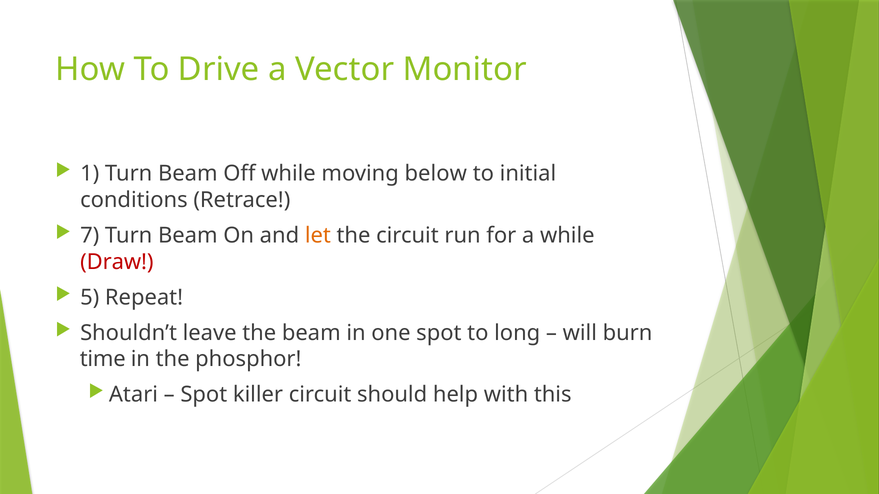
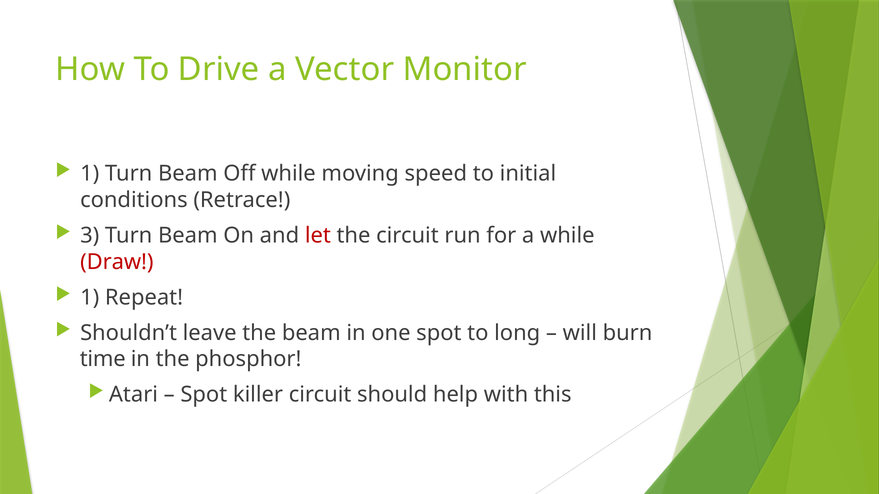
below: below -> speed
7: 7 -> 3
let colour: orange -> red
5 at (90, 298): 5 -> 1
